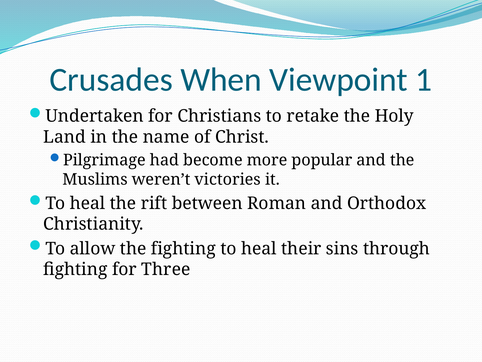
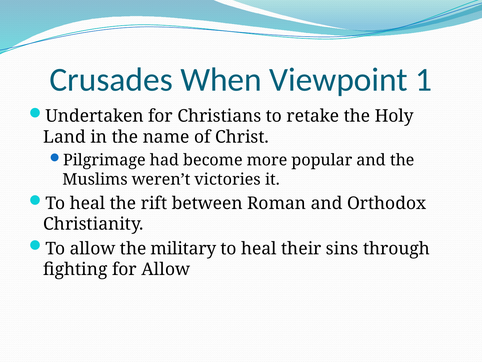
the fighting: fighting -> military
for Three: Three -> Allow
